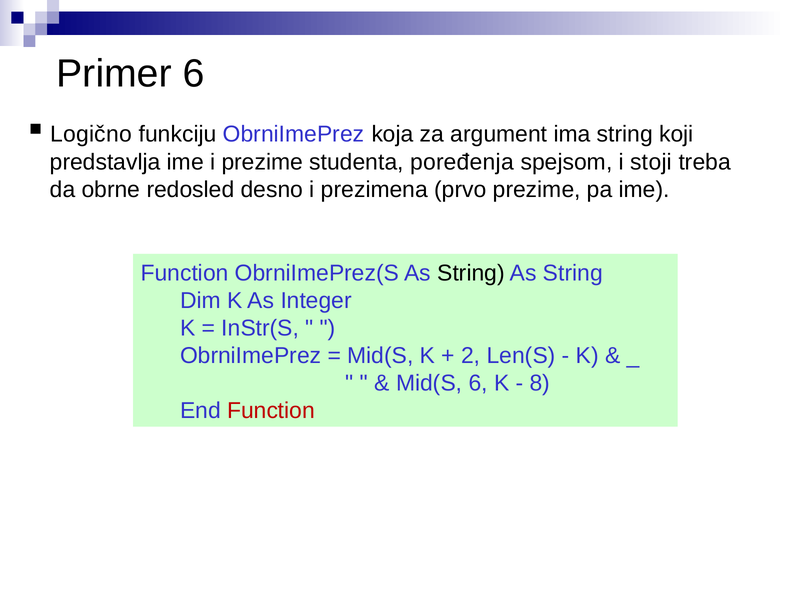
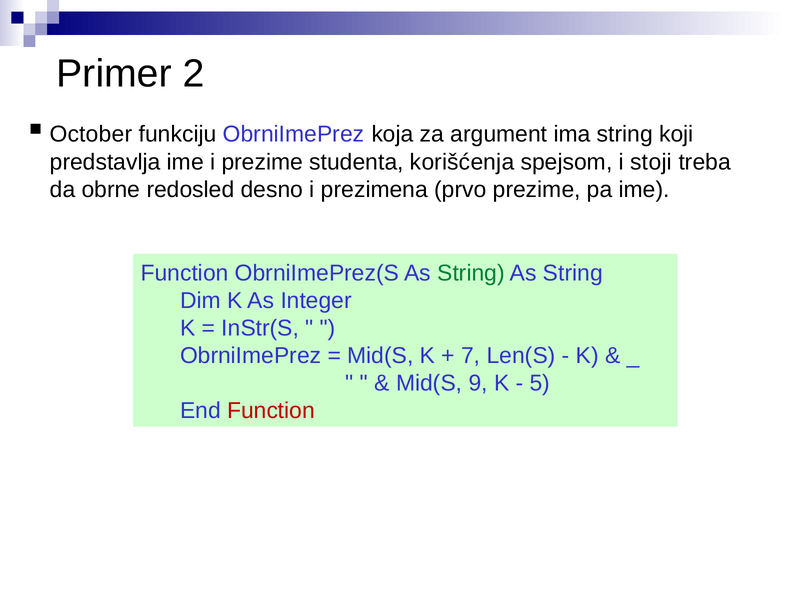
Primer 6: 6 -> 2
Logično: Logično -> October
poređenja: poređenja -> korišćenja
String at (471, 273) colour: black -> green
2: 2 -> 7
Mid(S 6: 6 -> 9
8: 8 -> 5
